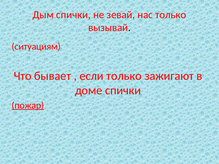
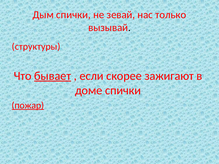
ситуациям: ситуациям -> структуры
бывает underline: none -> present
если только: только -> скорее
